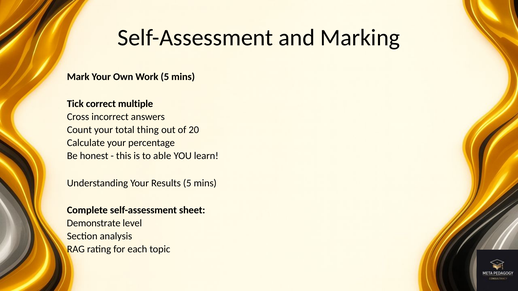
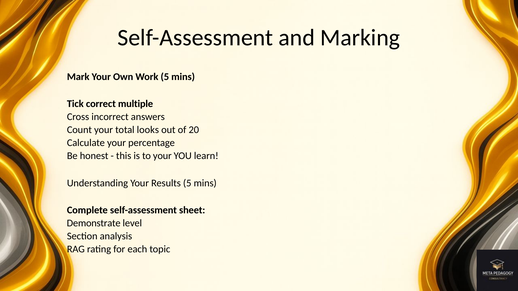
thing: thing -> looks
to able: able -> your
